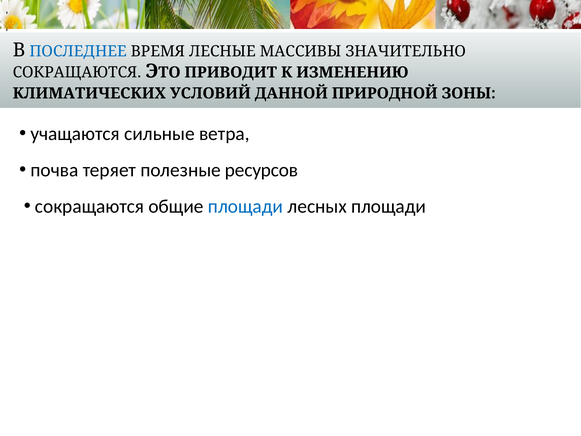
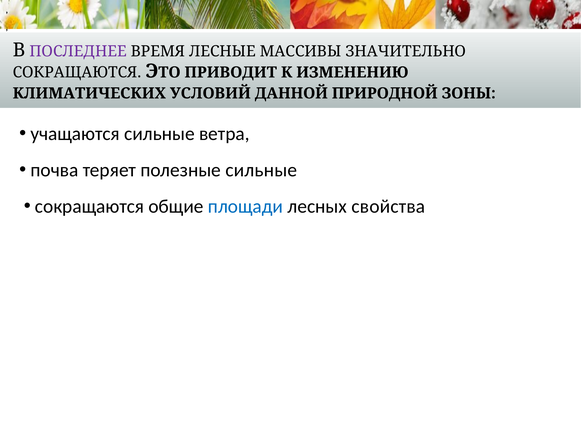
ПОСЛЕДНЕЕ colour: blue -> purple
полезные ресурсов: ресурсов -> сильные
лесных площади: площади -> свойства
